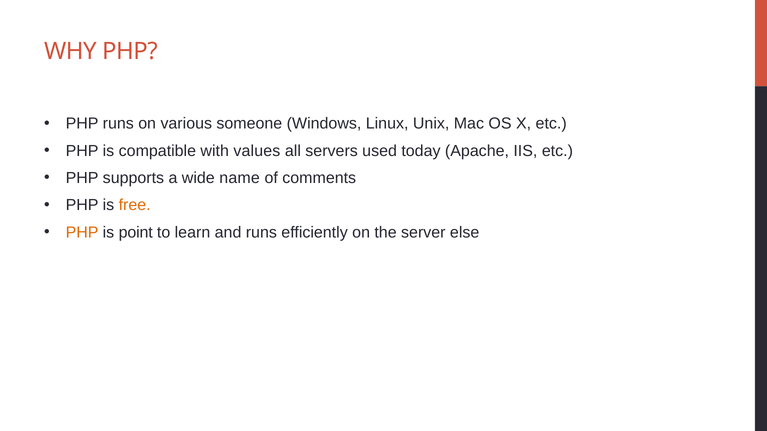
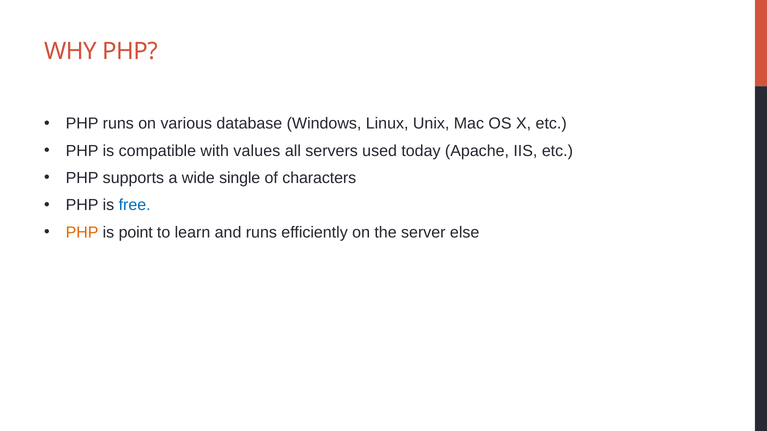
someone: someone -> database
name: name -> single
comments: comments -> characters
free colour: orange -> blue
